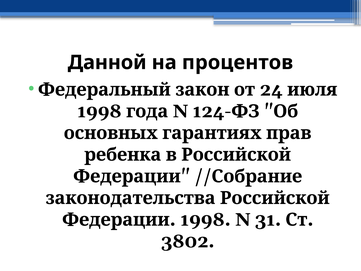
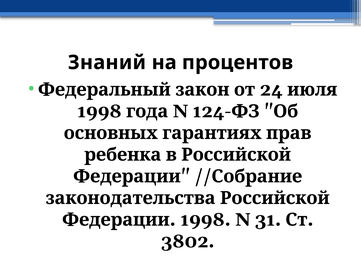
Данной: Данной -> Знаний
